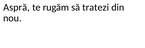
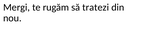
Aspră: Aspră -> Mergi
